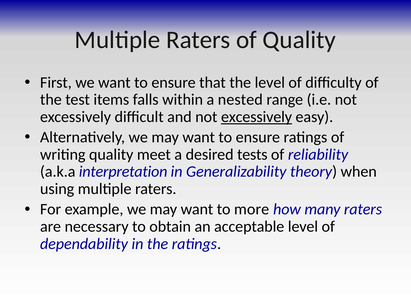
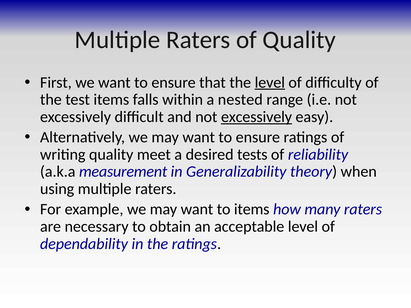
level at (270, 82) underline: none -> present
interpretation: interpretation -> measurement
to more: more -> items
